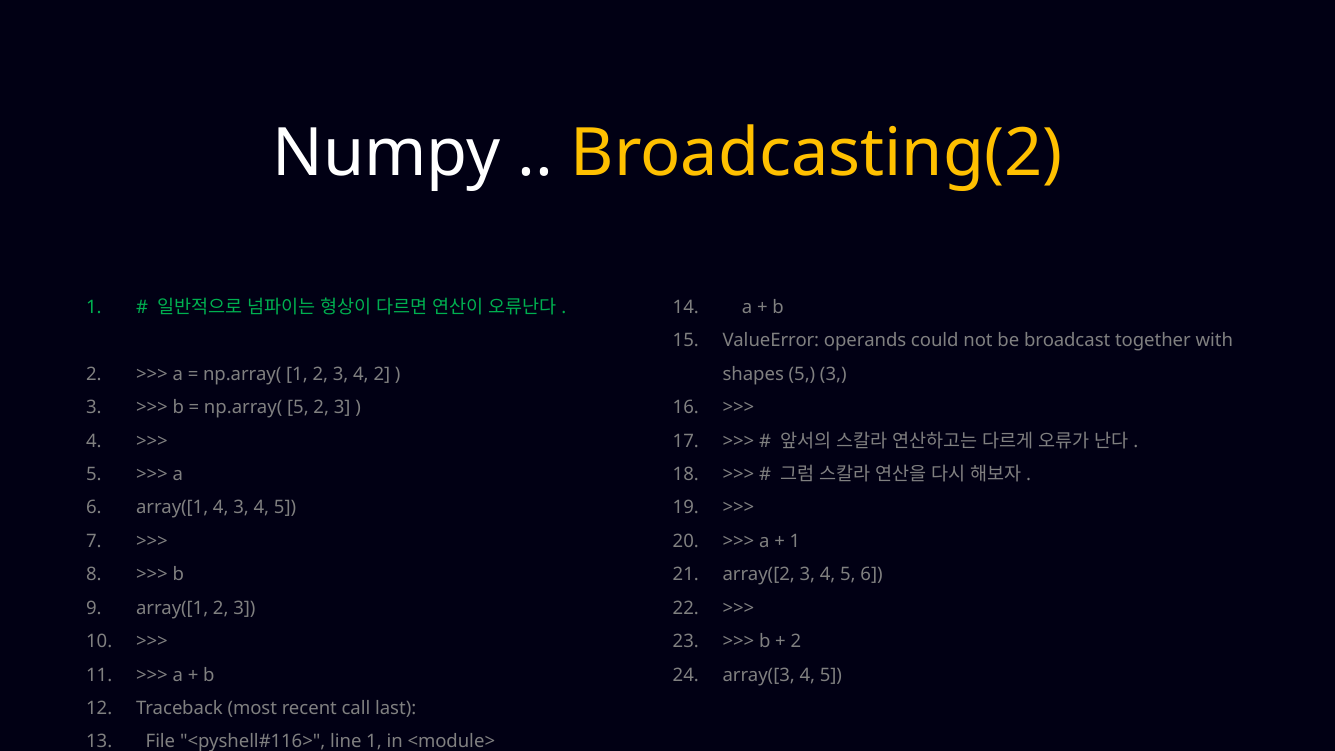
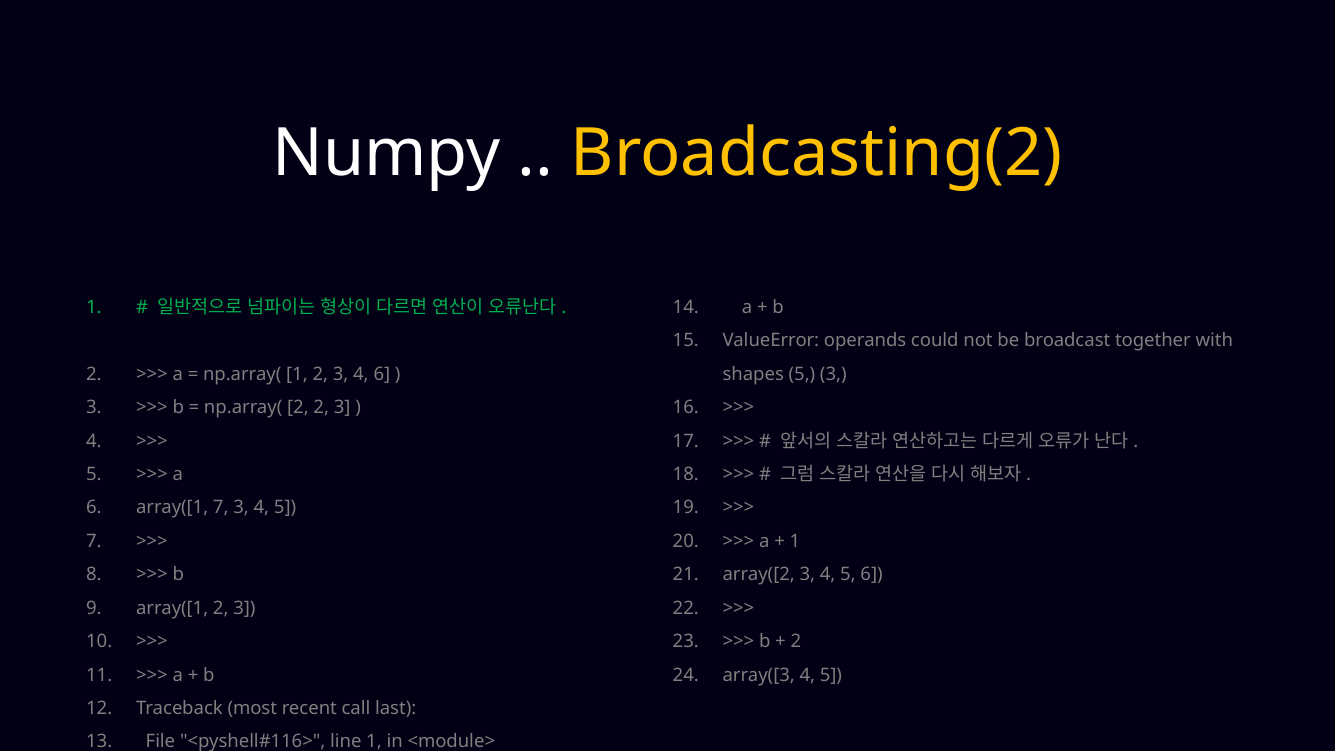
4 2: 2 -> 6
np.array( 5: 5 -> 2
array([1 4: 4 -> 7
